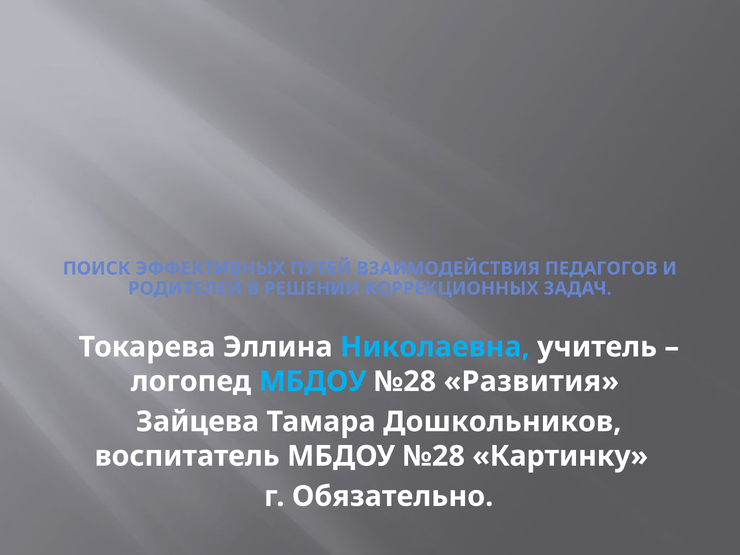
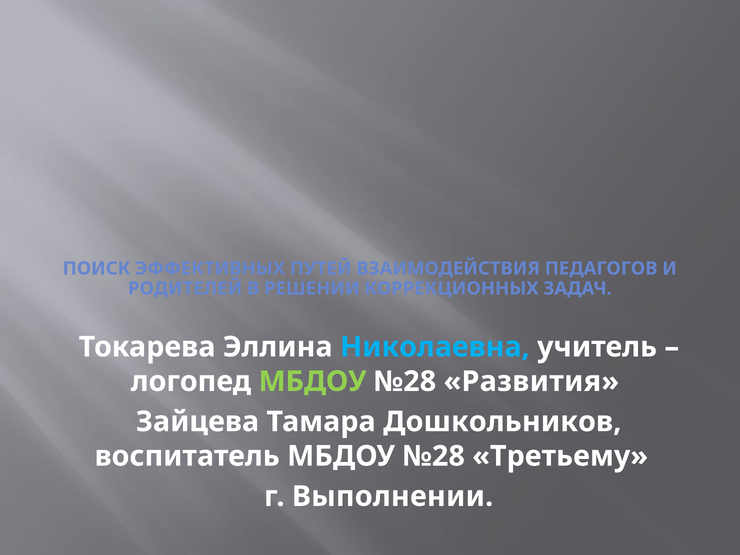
МБДОУ at (313, 381) colour: light blue -> light green
Картинку: Картинку -> Третьему
Обязательно: Обязательно -> Выполнении
